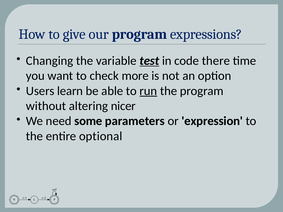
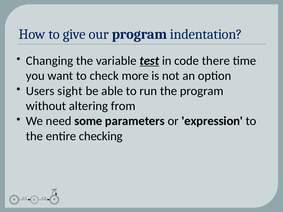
expressions: expressions -> indentation
learn: learn -> sight
run underline: present -> none
nicer: nicer -> from
optional: optional -> checking
